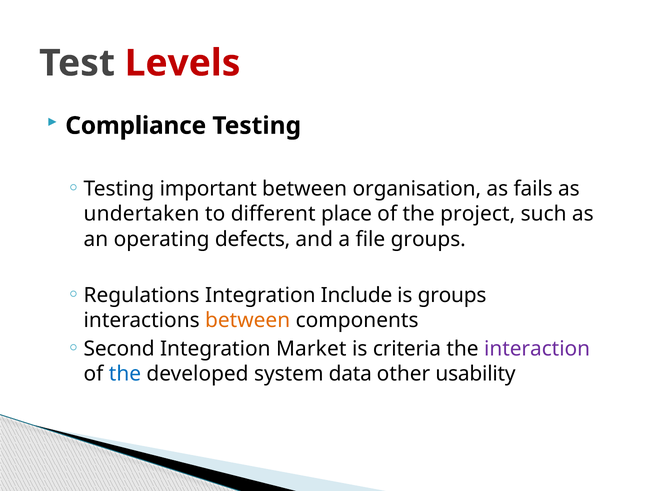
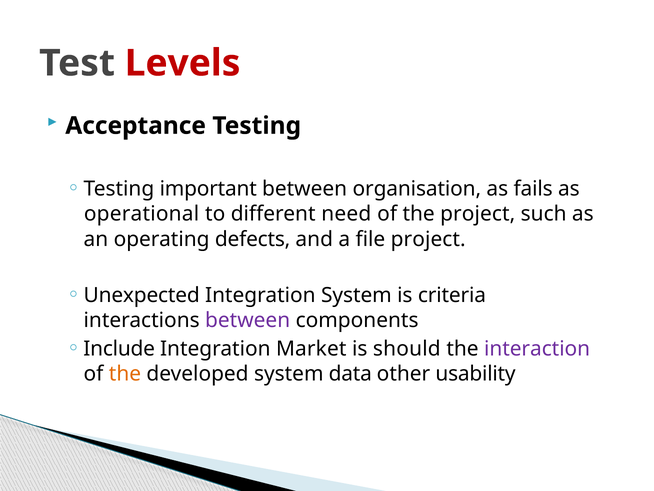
Compliance: Compliance -> Acceptance
undertaken: undertaken -> operational
place: place -> need
file groups: groups -> project
Regulations: Regulations -> Unexpected
Integration Include: Include -> System
is groups: groups -> criteria
between at (248, 320) colour: orange -> purple
Second: Second -> Include
criteria: criteria -> should
the at (125, 373) colour: blue -> orange
